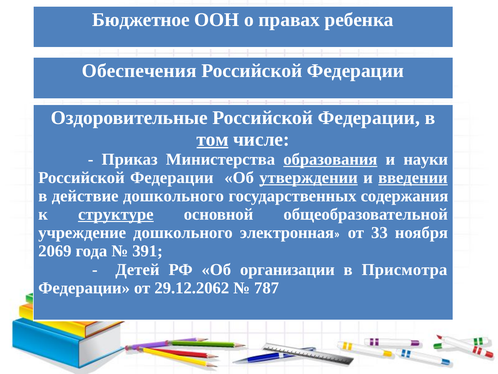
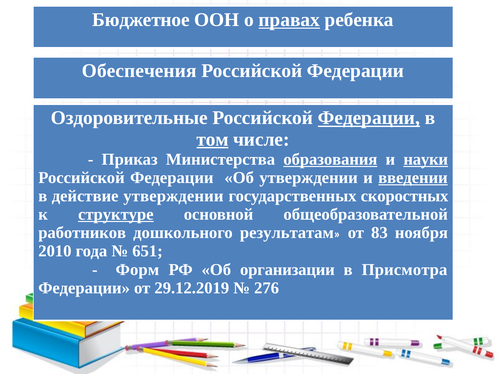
правах underline: none -> present
Федерации at (369, 118) underline: none -> present
науки underline: none -> present
утверждении at (309, 177) underline: present -> none
действие дошкольного: дошкольного -> утверждении
содержания: содержания -> скоростных
учреждение: учреждение -> работников
электронная: электронная -> результатам
33: 33 -> 83
2069: 2069 -> 2010
391: 391 -> 651
Детей: Детей -> Форм
29.12.2062: 29.12.2062 -> 29.12.2019
787: 787 -> 276
